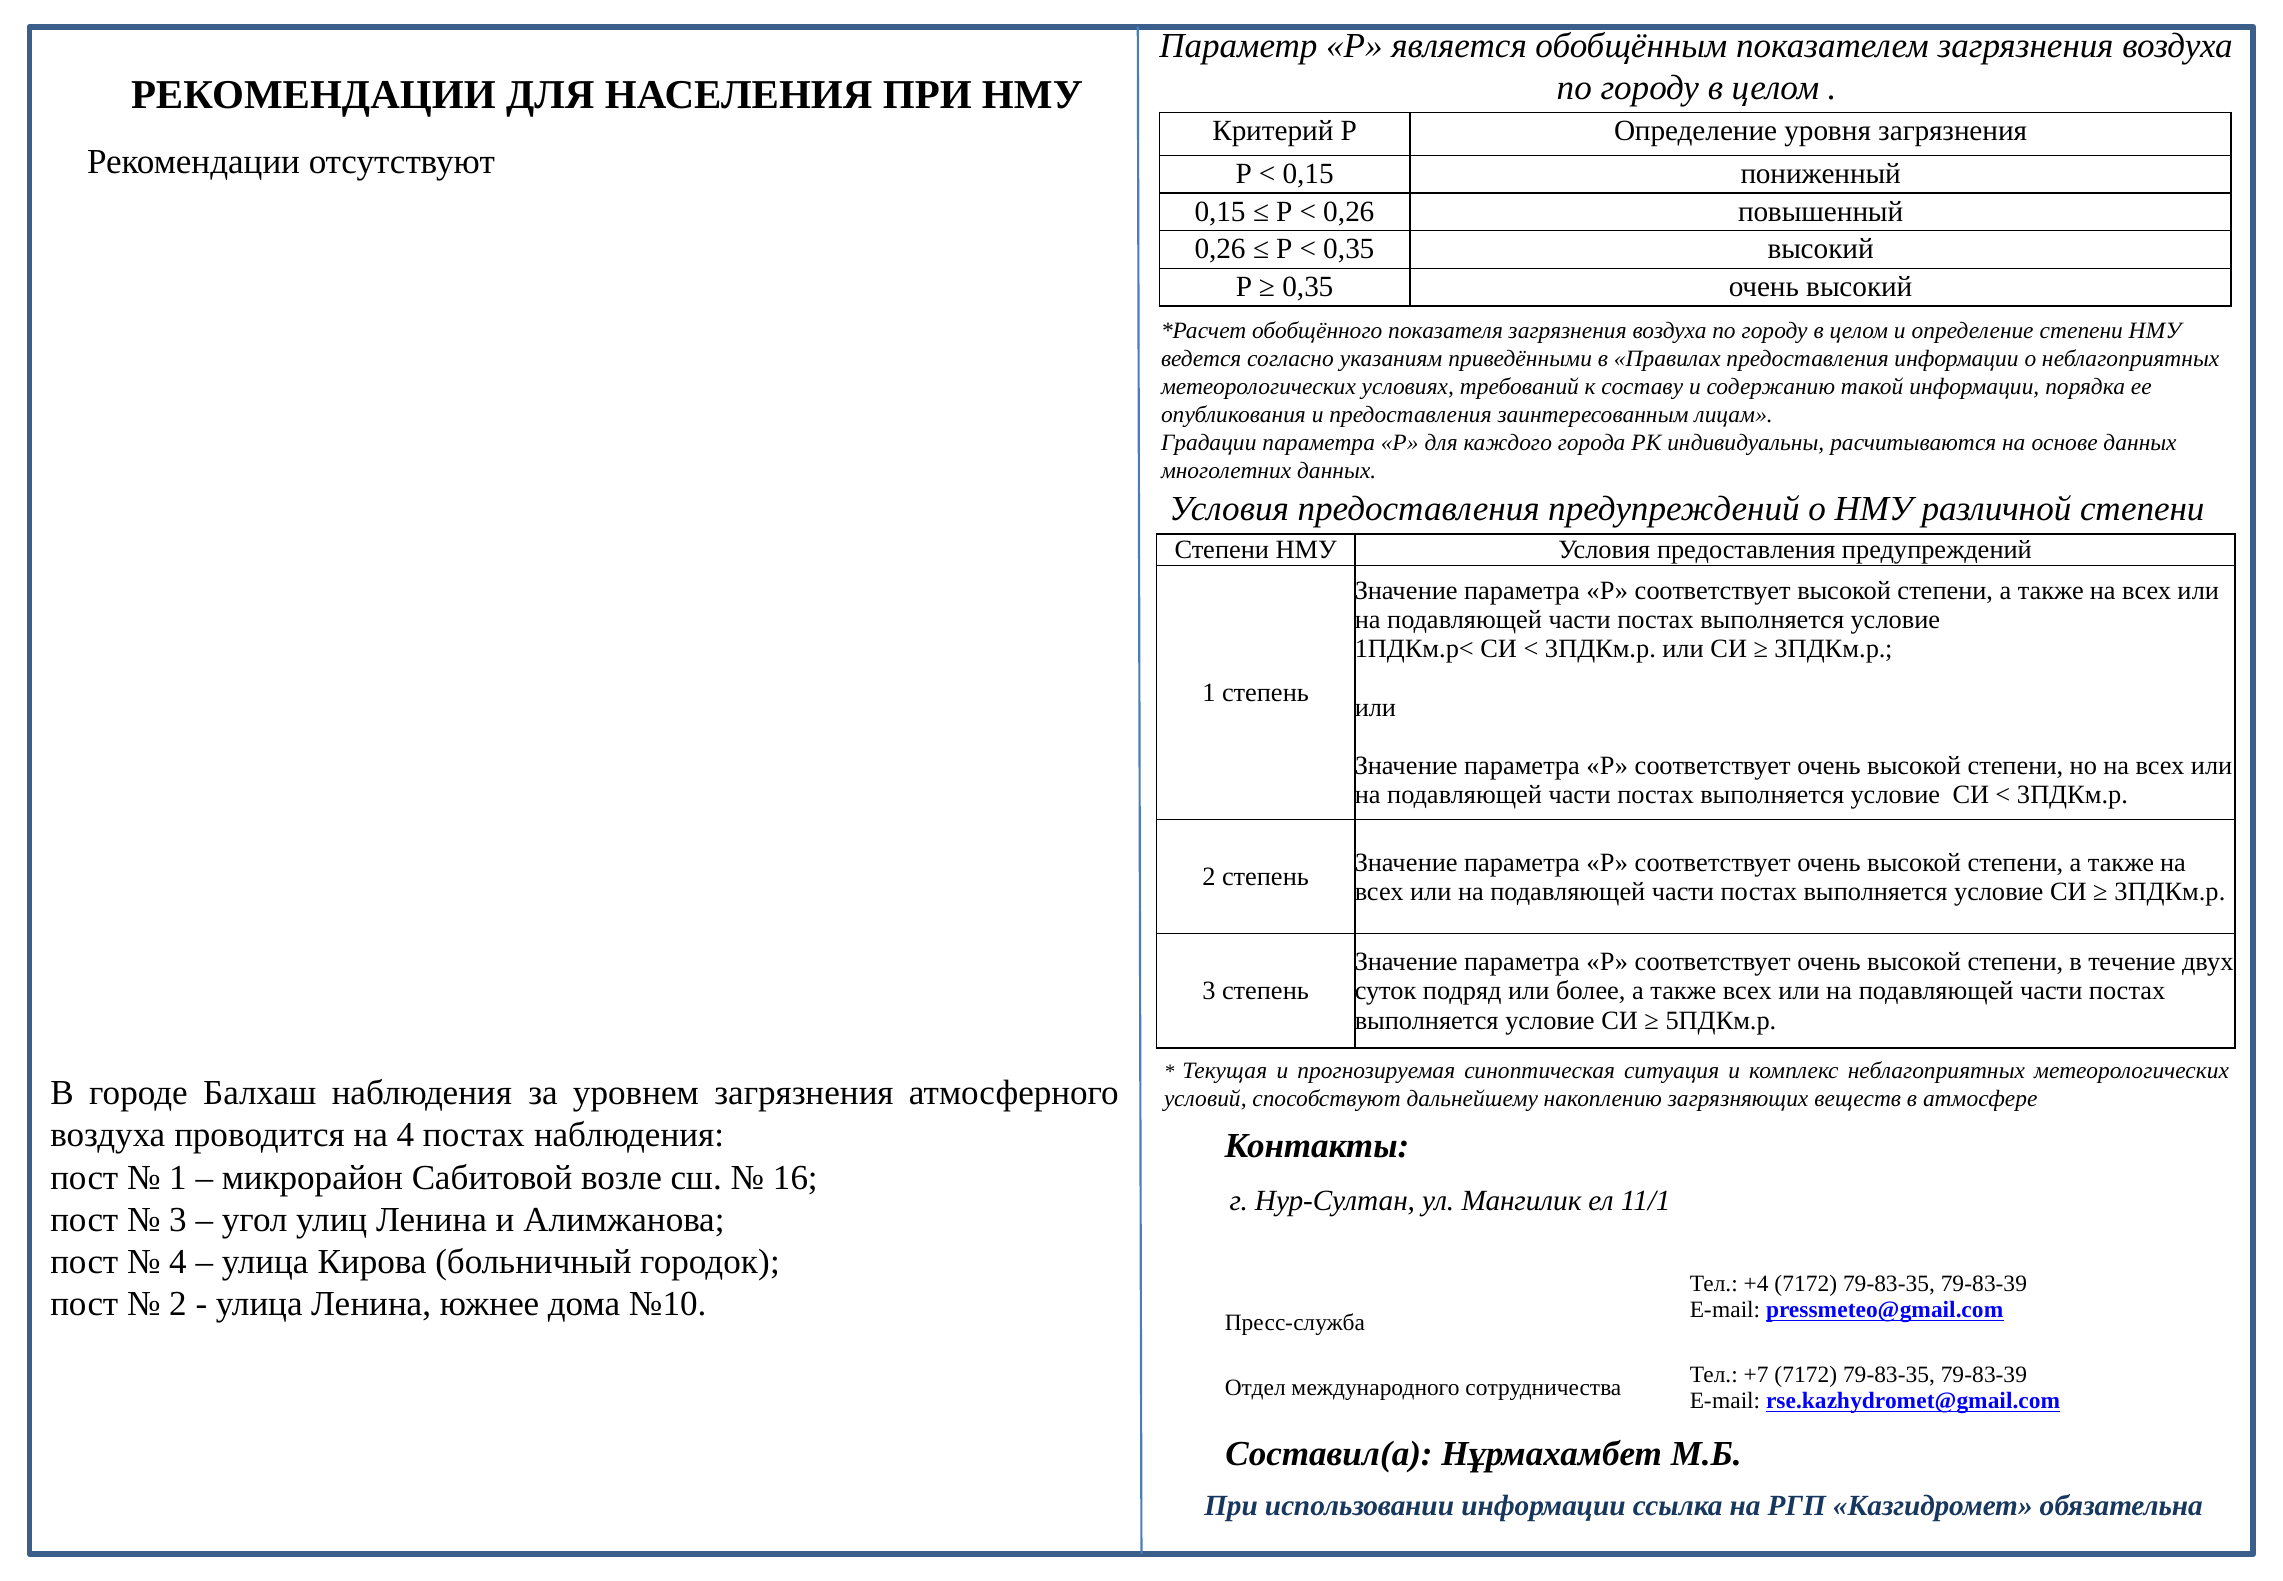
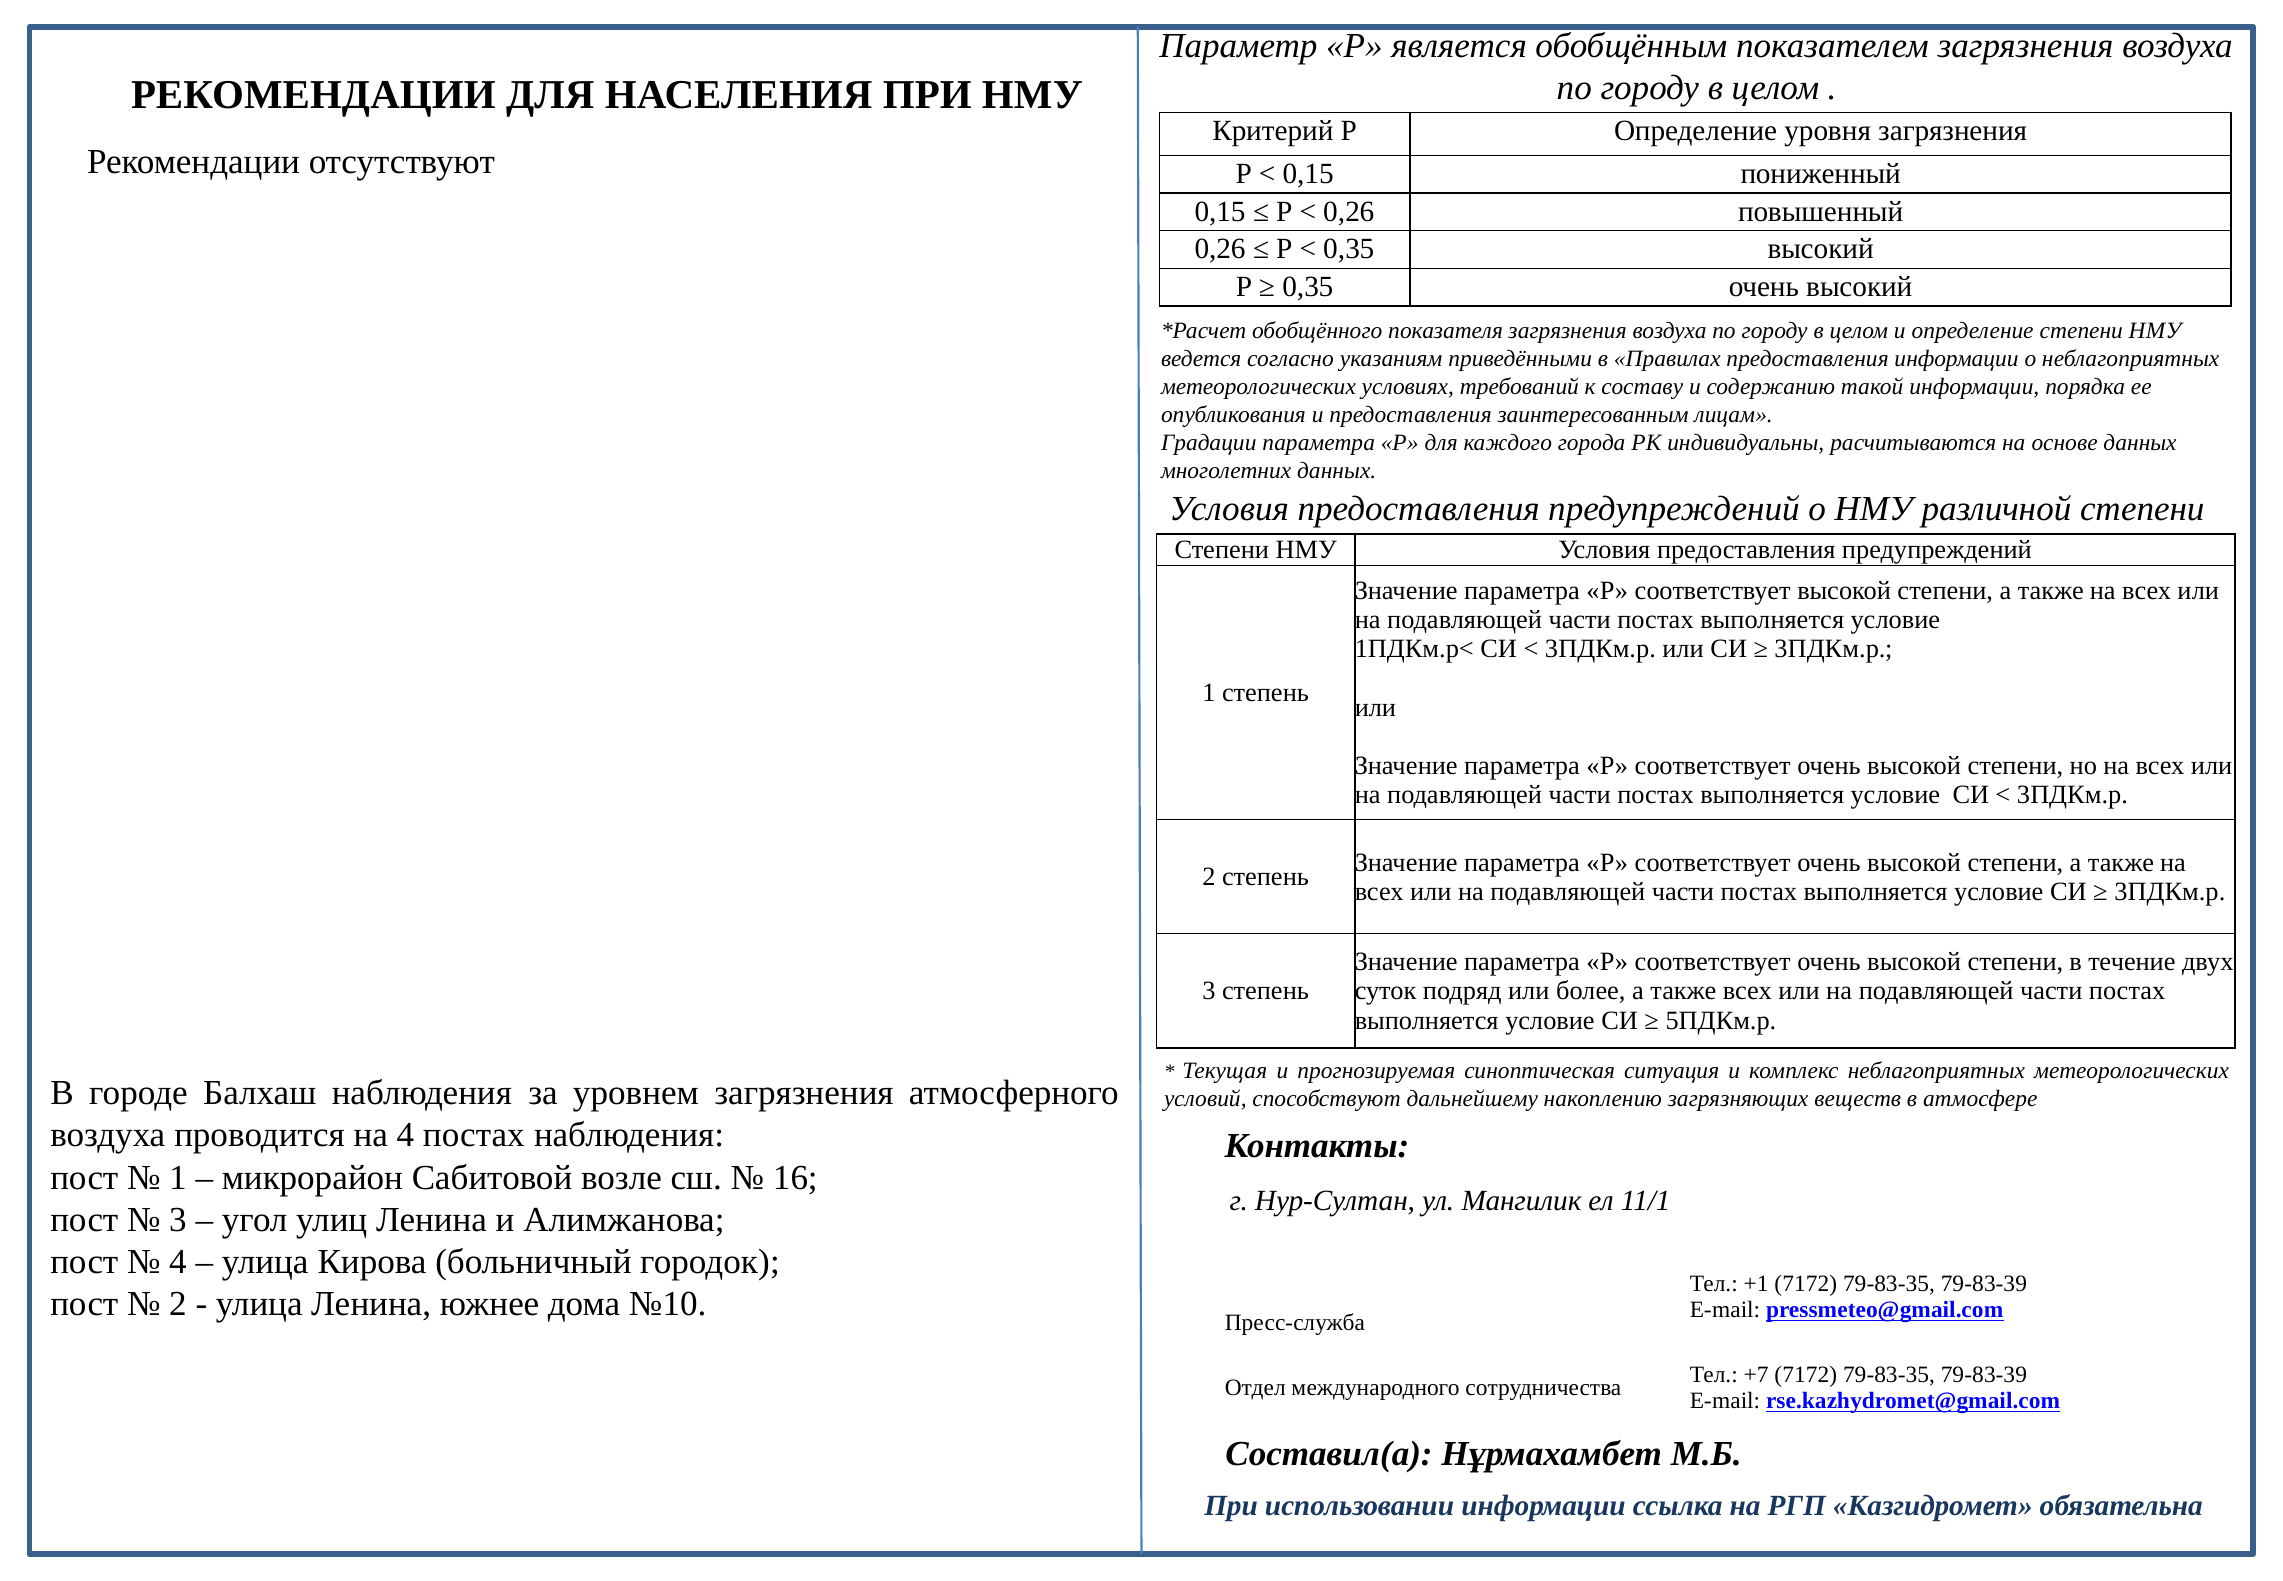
+4: +4 -> +1
